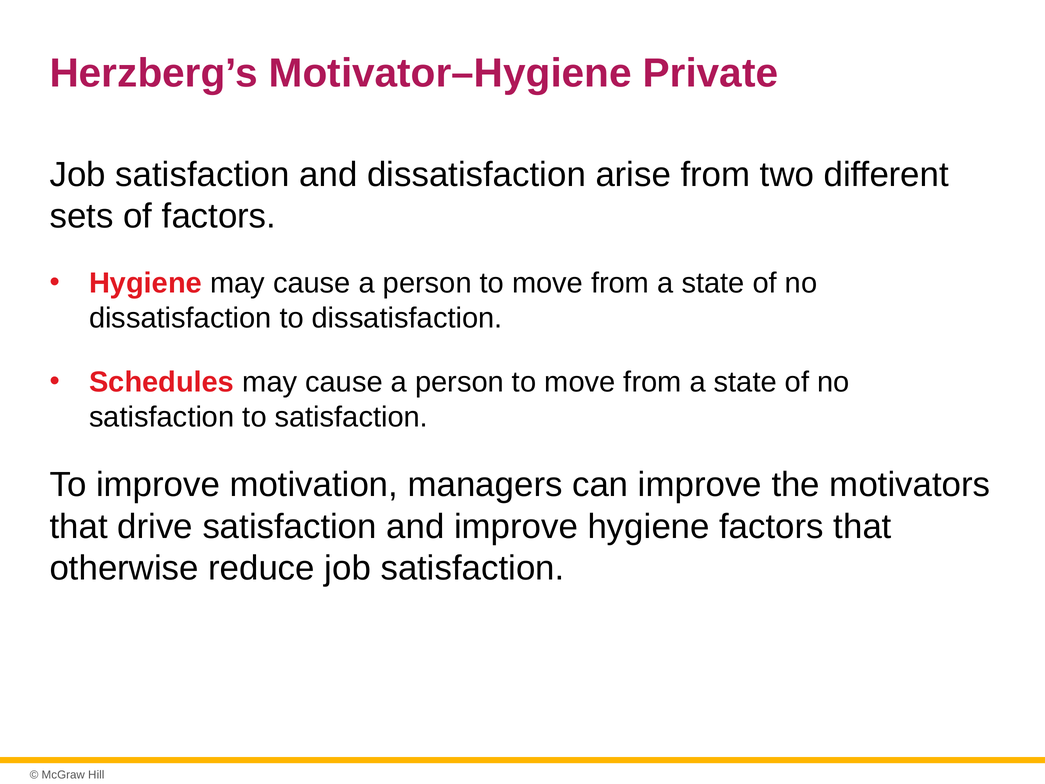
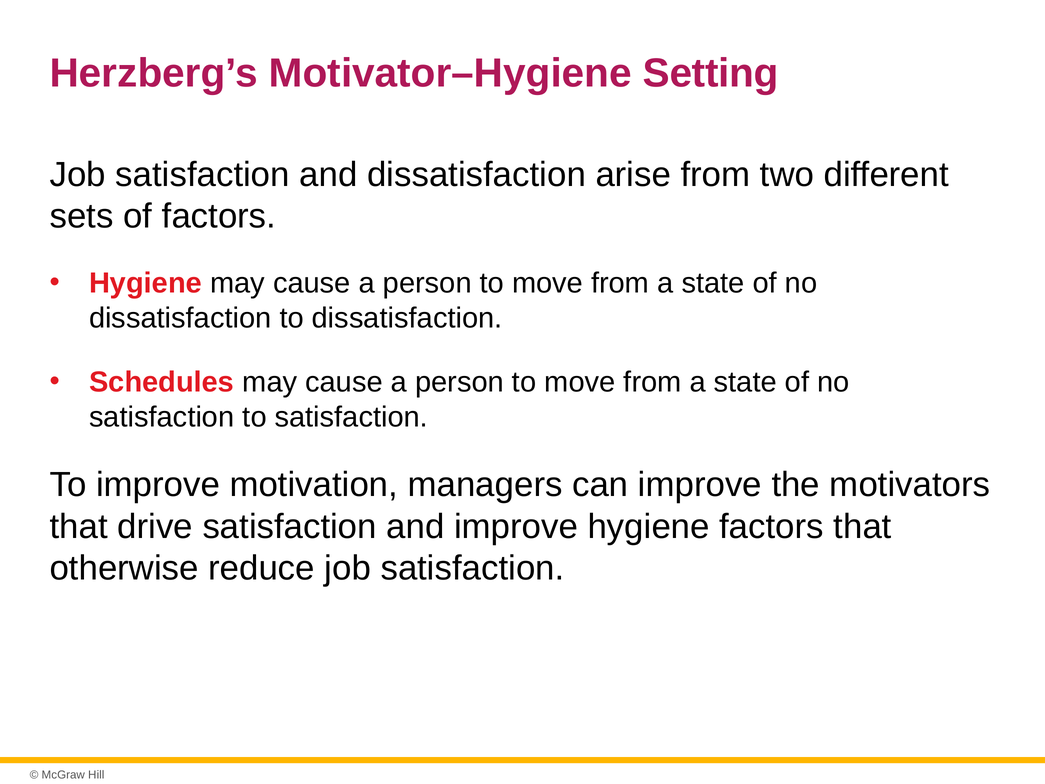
Private: Private -> Setting
